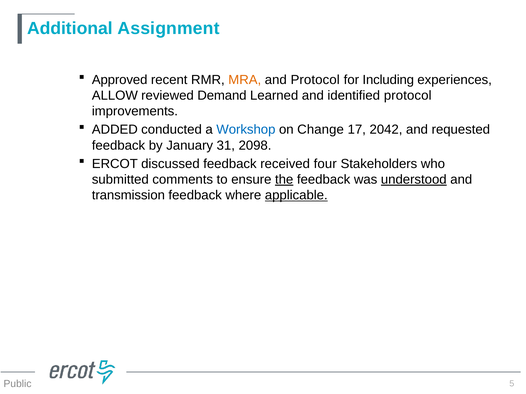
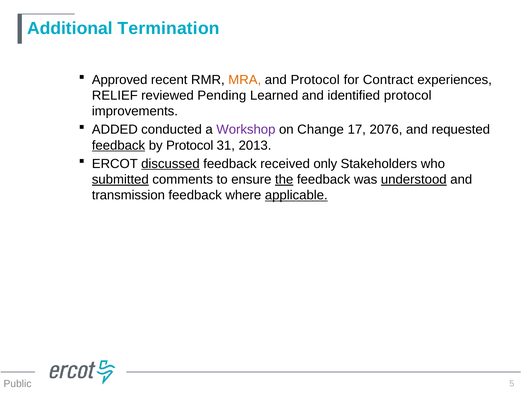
Assignment: Assignment -> Termination
Including: Including -> Contract
ALLOW: ALLOW -> RELIEF
Demand: Demand -> Pending
Workshop colour: blue -> purple
2042: 2042 -> 2076
feedback at (118, 146) underline: none -> present
by January: January -> Protocol
2098: 2098 -> 2013
discussed underline: none -> present
four: four -> only
submitted underline: none -> present
